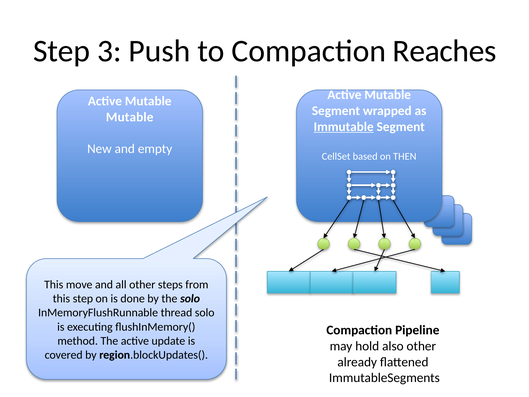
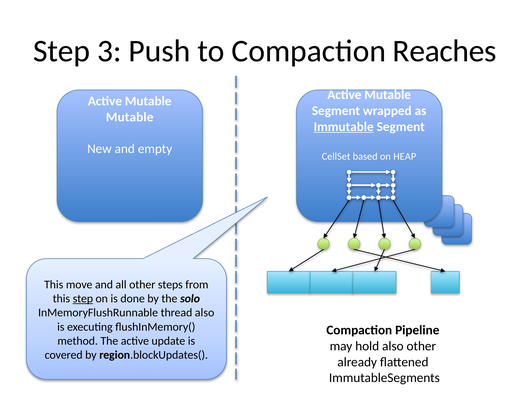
THEN: THEN -> HEAP
step at (83, 298) underline: none -> present
thread solo: solo -> also
